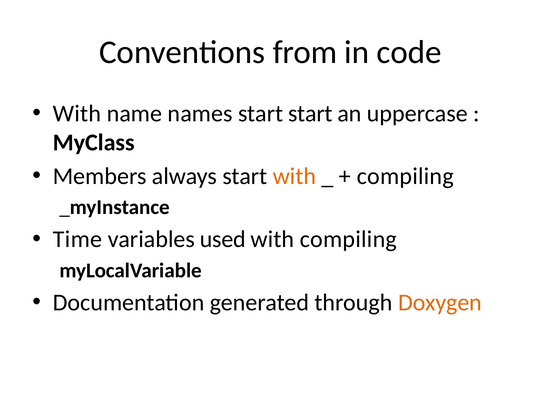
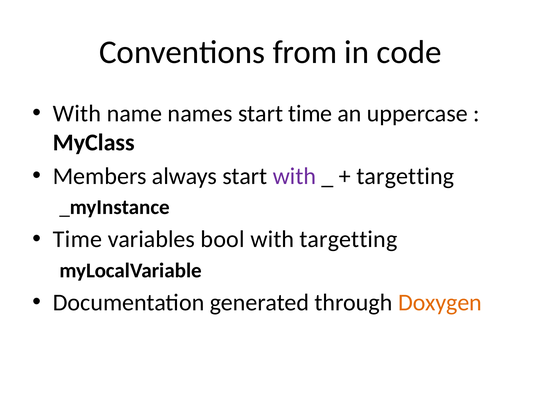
start start: start -> time
with at (294, 176) colour: orange -> purple
compiling at (405, 176): compiling -> targetting
used: used -> bool
with compiling: compiling -> targetting
